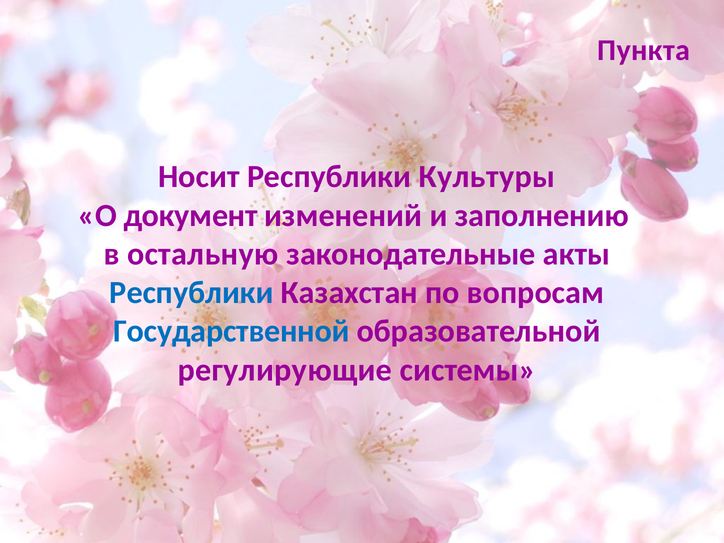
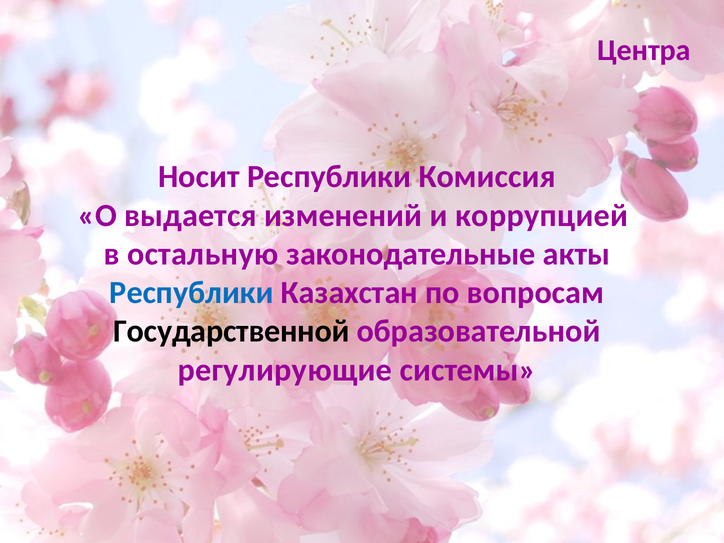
Пункта: Пункта -> Центра
Культуры: Культуры -> Комиссия
документ: документ -> выдается
заполнению: заполнению -> коррупцией
Государственной colour: blue -> black
